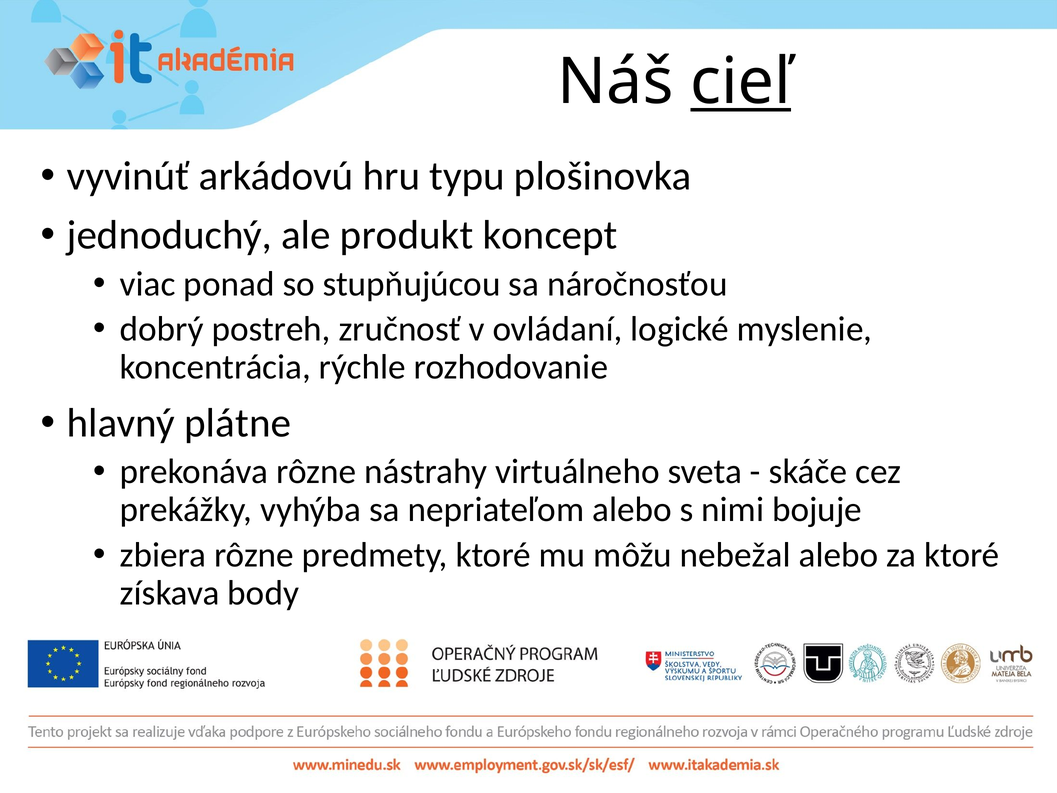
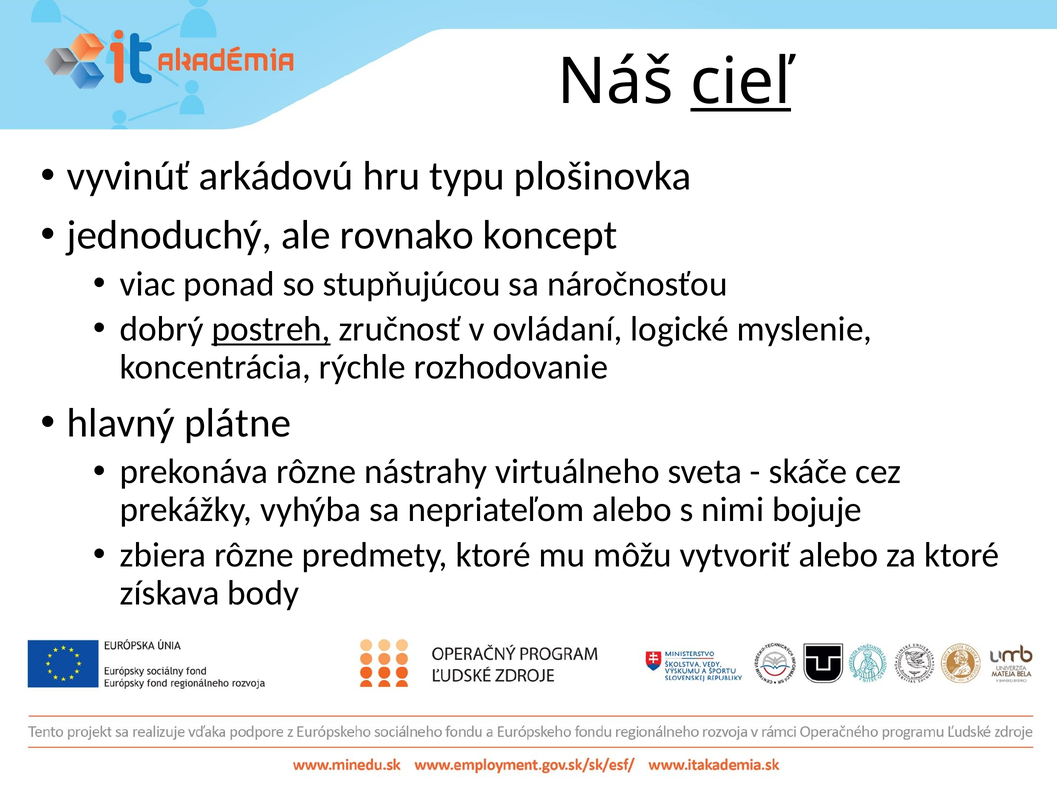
produkt: produkt -> rovnako
postreh underline: none -> present
nebežal: nebežal -> vytvoriť
